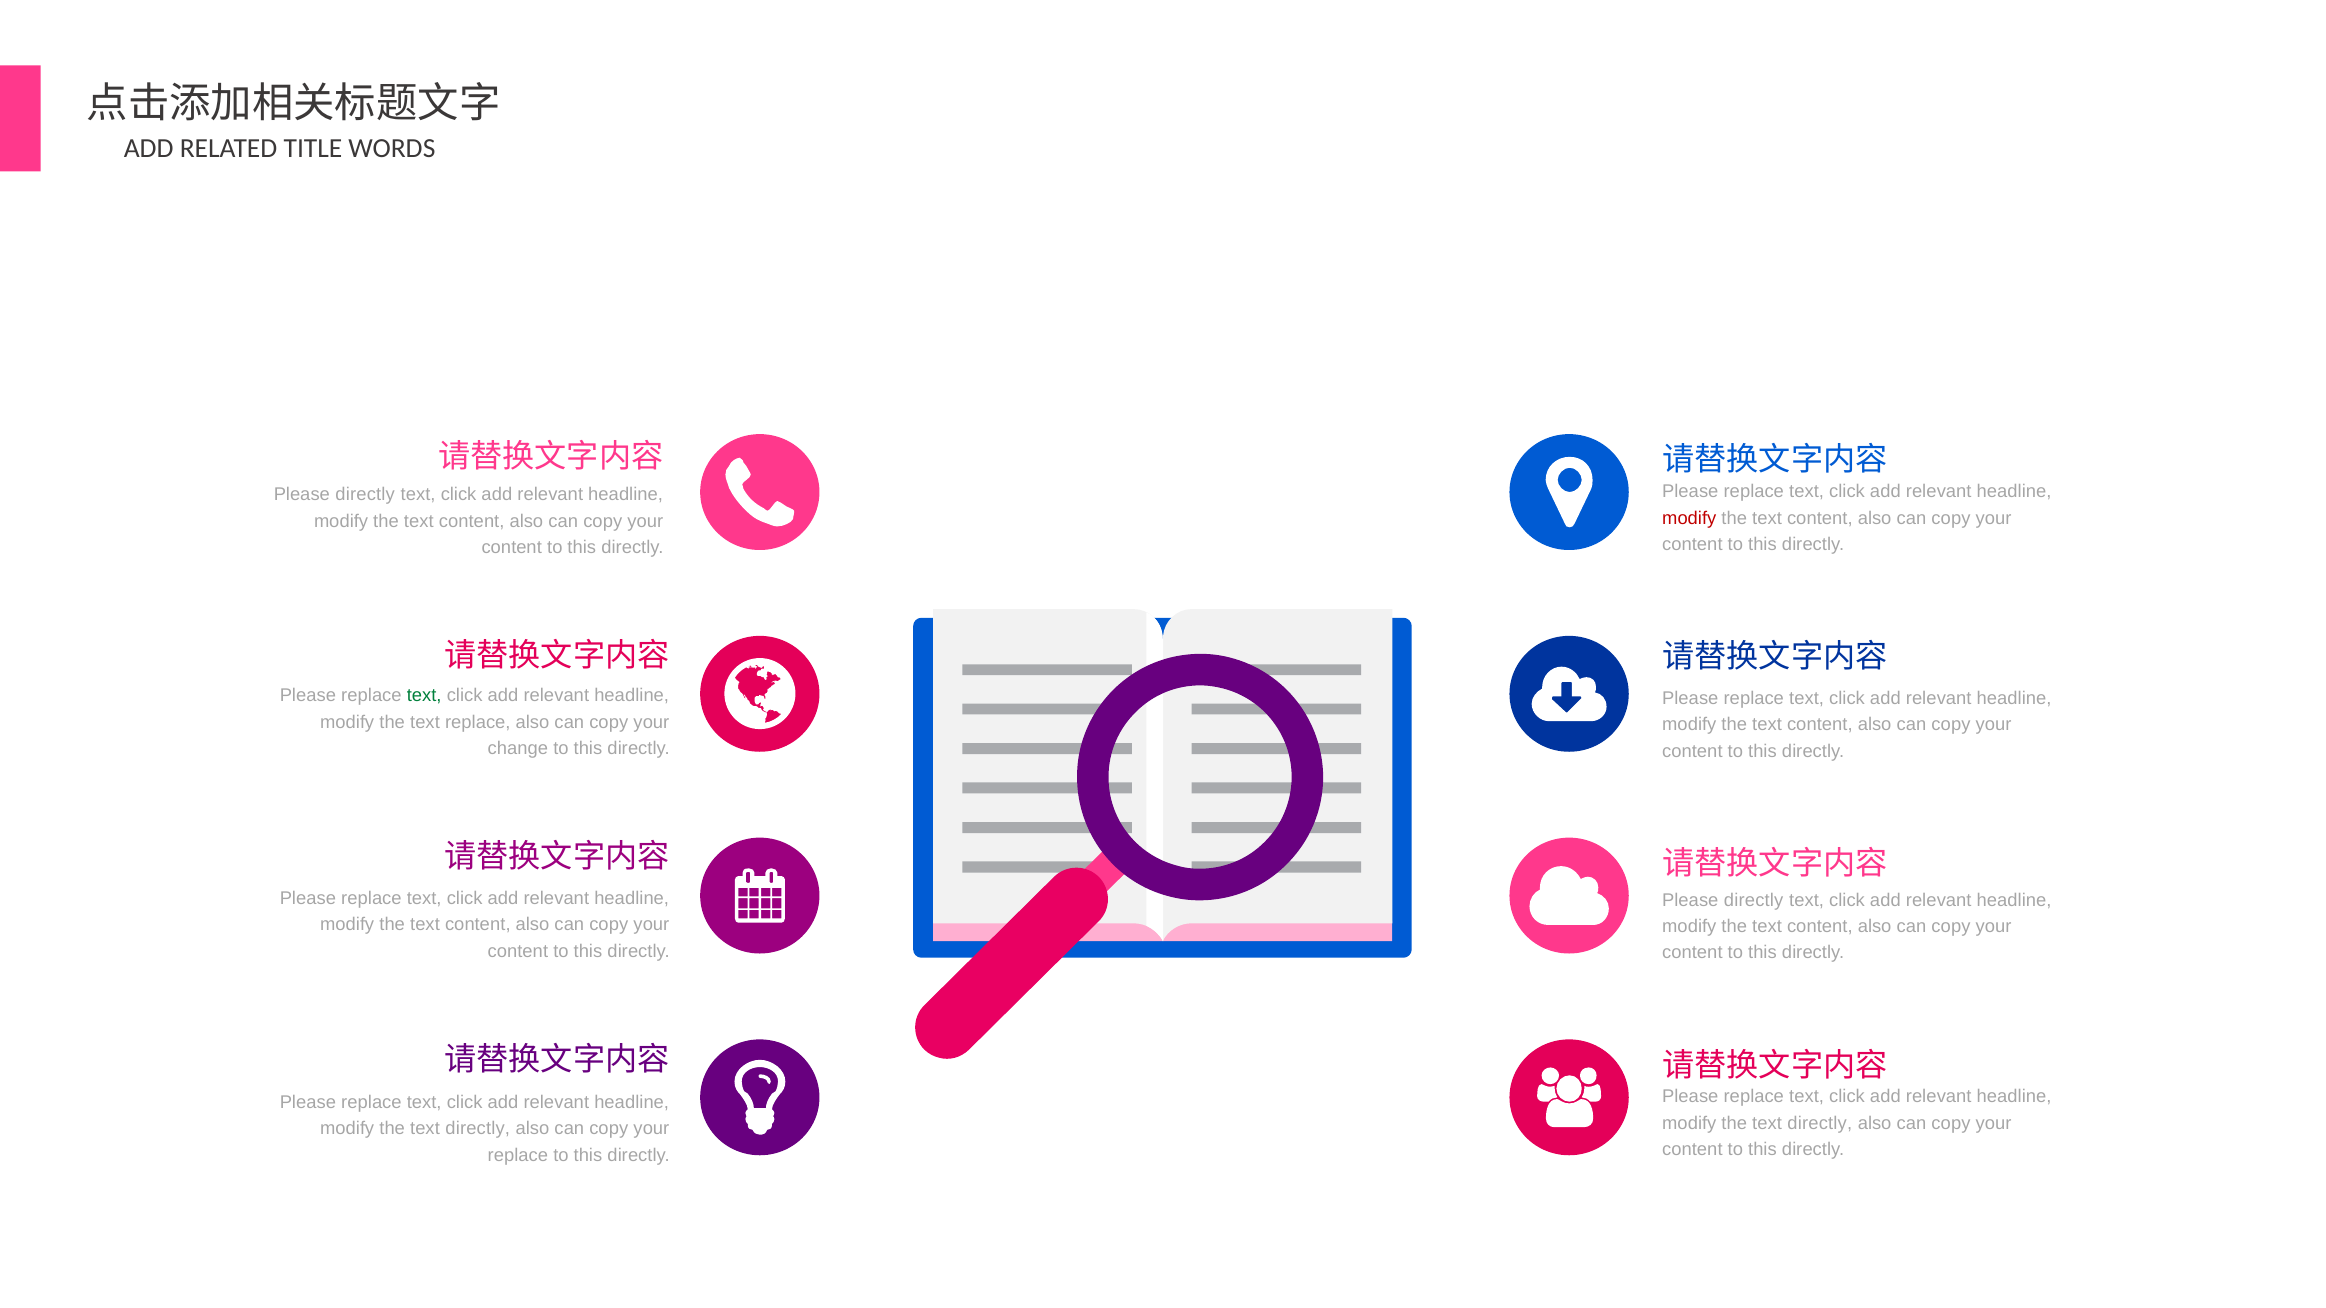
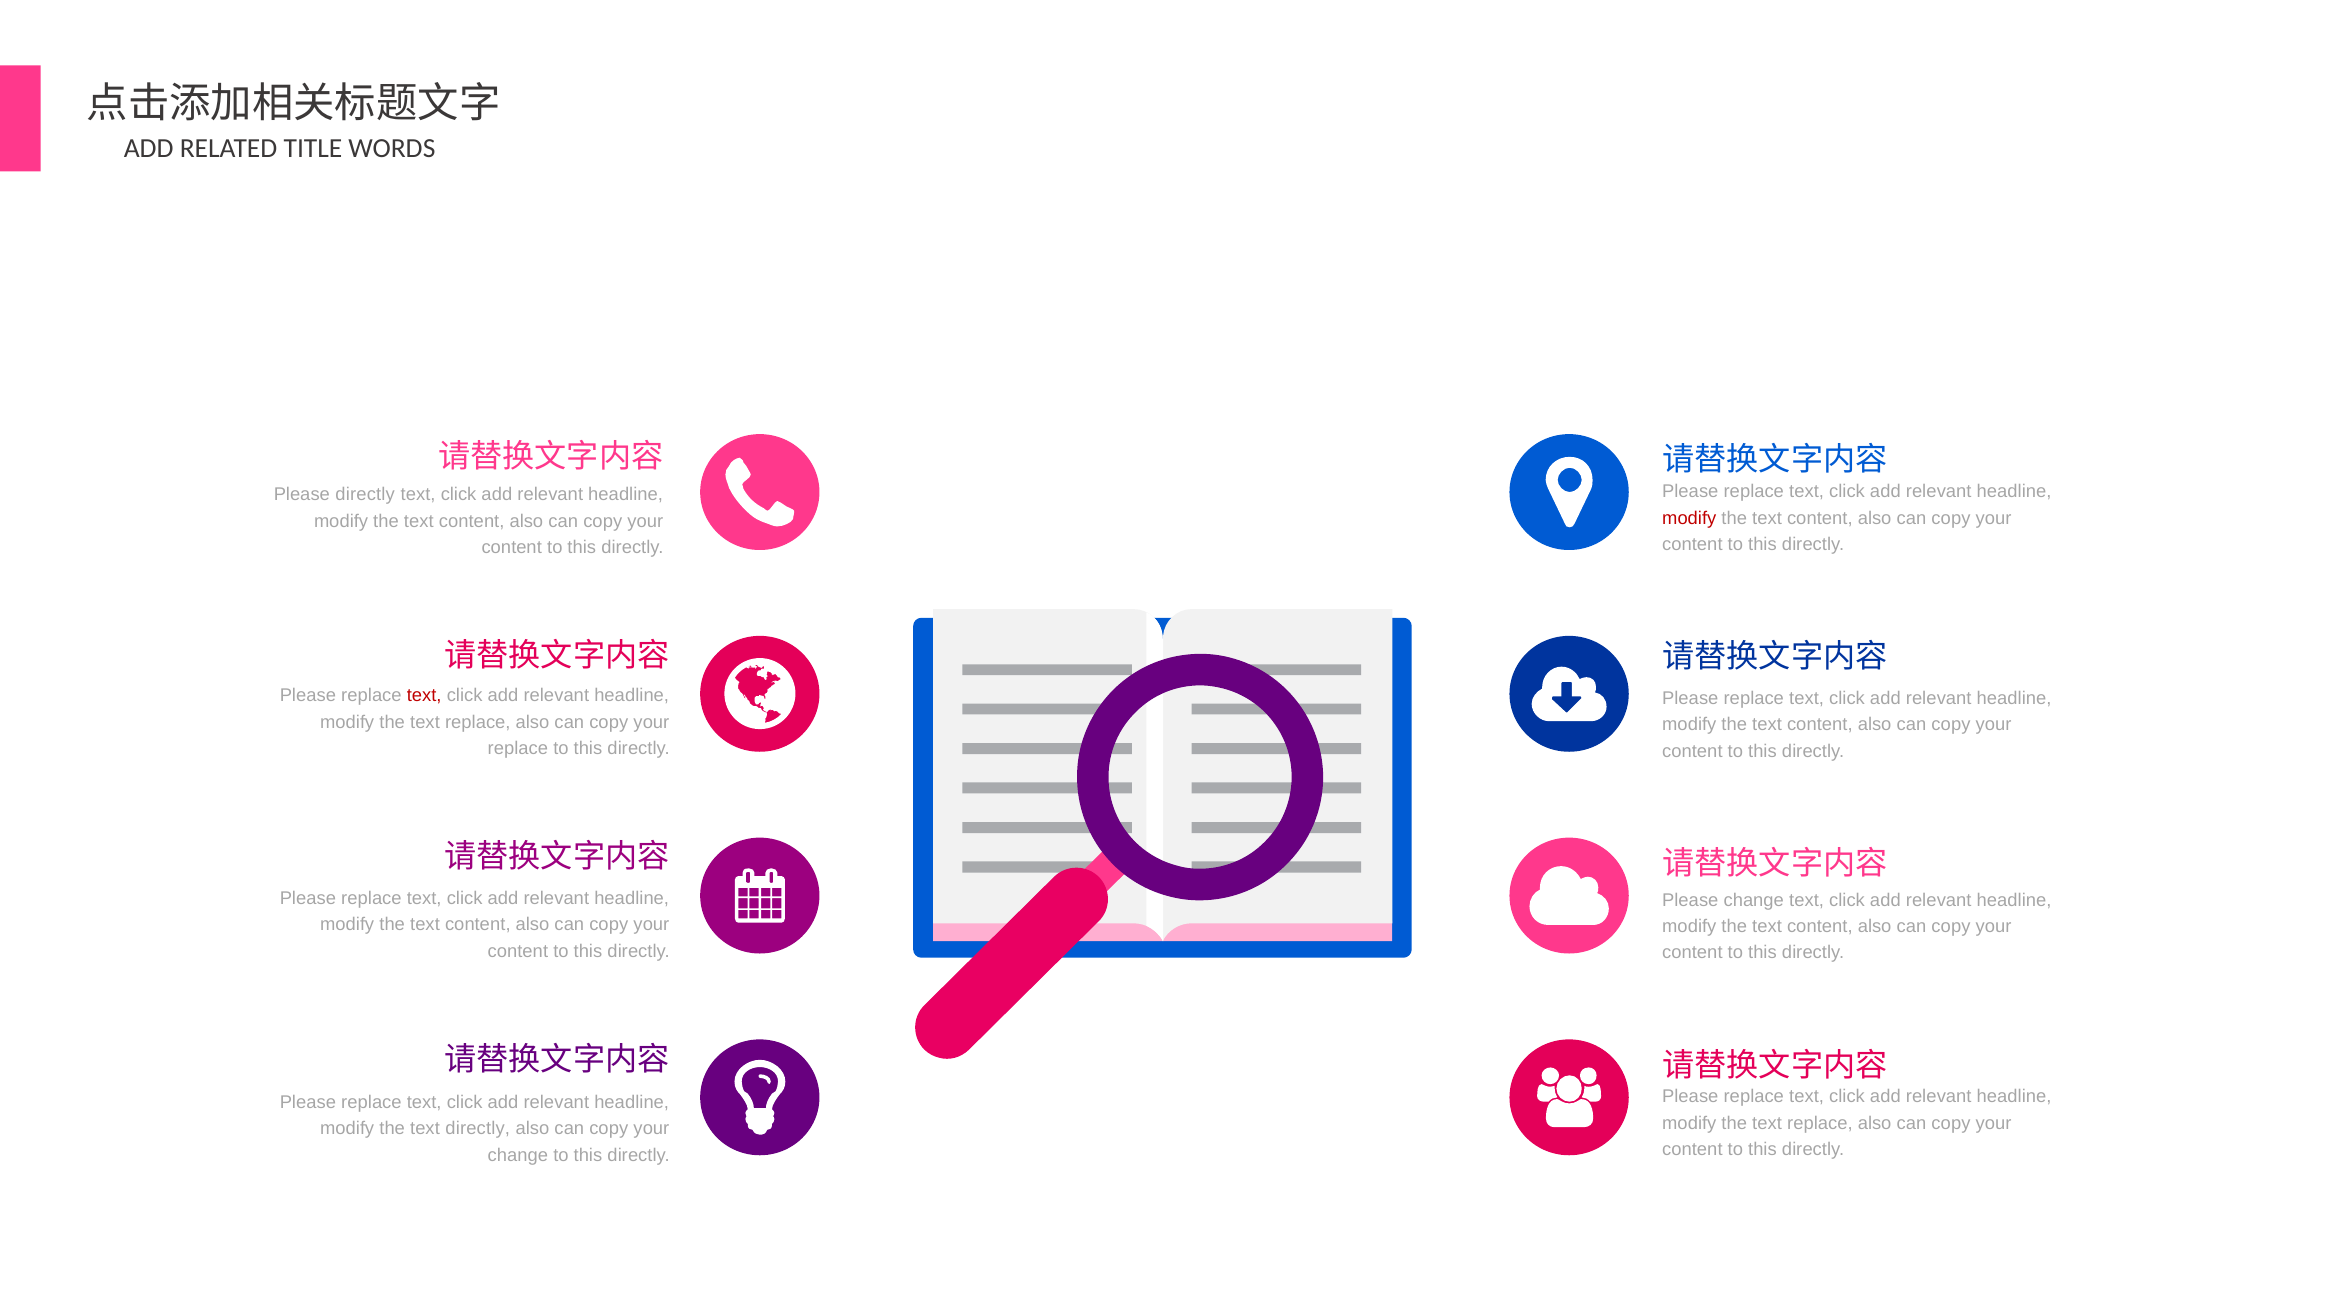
text at (424, 696) colour: green -> red
change at (518, 749): change -> replace
directly at (1754, 900): directly -> change
directly at (1820, 1124): directly -> replace
replace at (518, 1156): replace -> change
